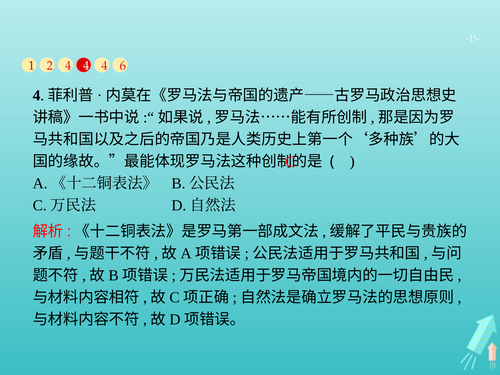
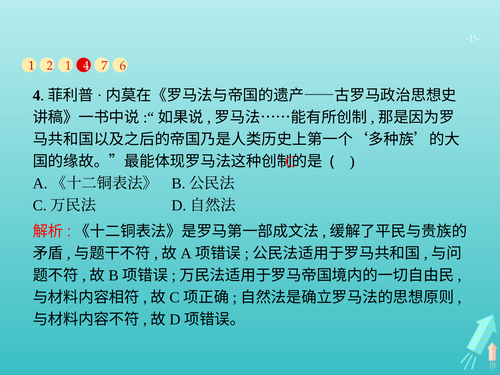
2 4: 4 -> 1
4 at (105, 66): 4 -> 7
